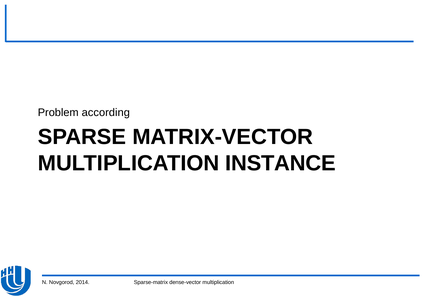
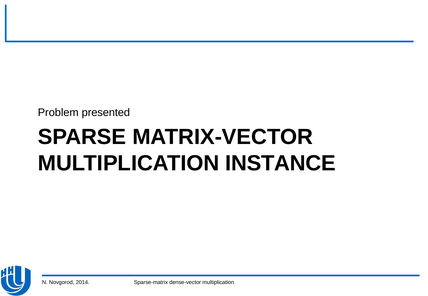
according: according -> presented
